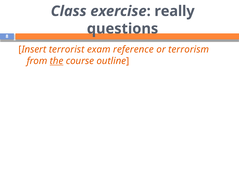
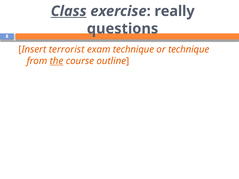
Class underline: none -> present
exam reference: reference -> technique
or terrorism: terrorism -> technique
